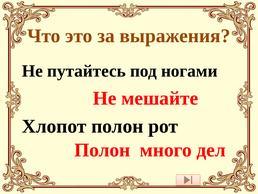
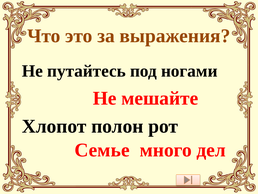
Полон at (102, 150): Полон -> Семье
